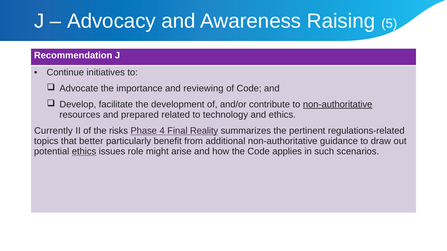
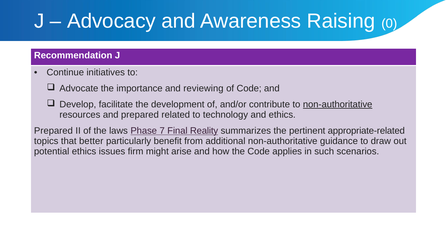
5: 5 -> 0
Currently at (53, 131): Currently -> Prepared
risks: risks -> laws
4: 4 -> 7
regulations-related: regulations-related -> appropriate-related
ethics at (84, 152) underline: present -> none
role: role -> firm
